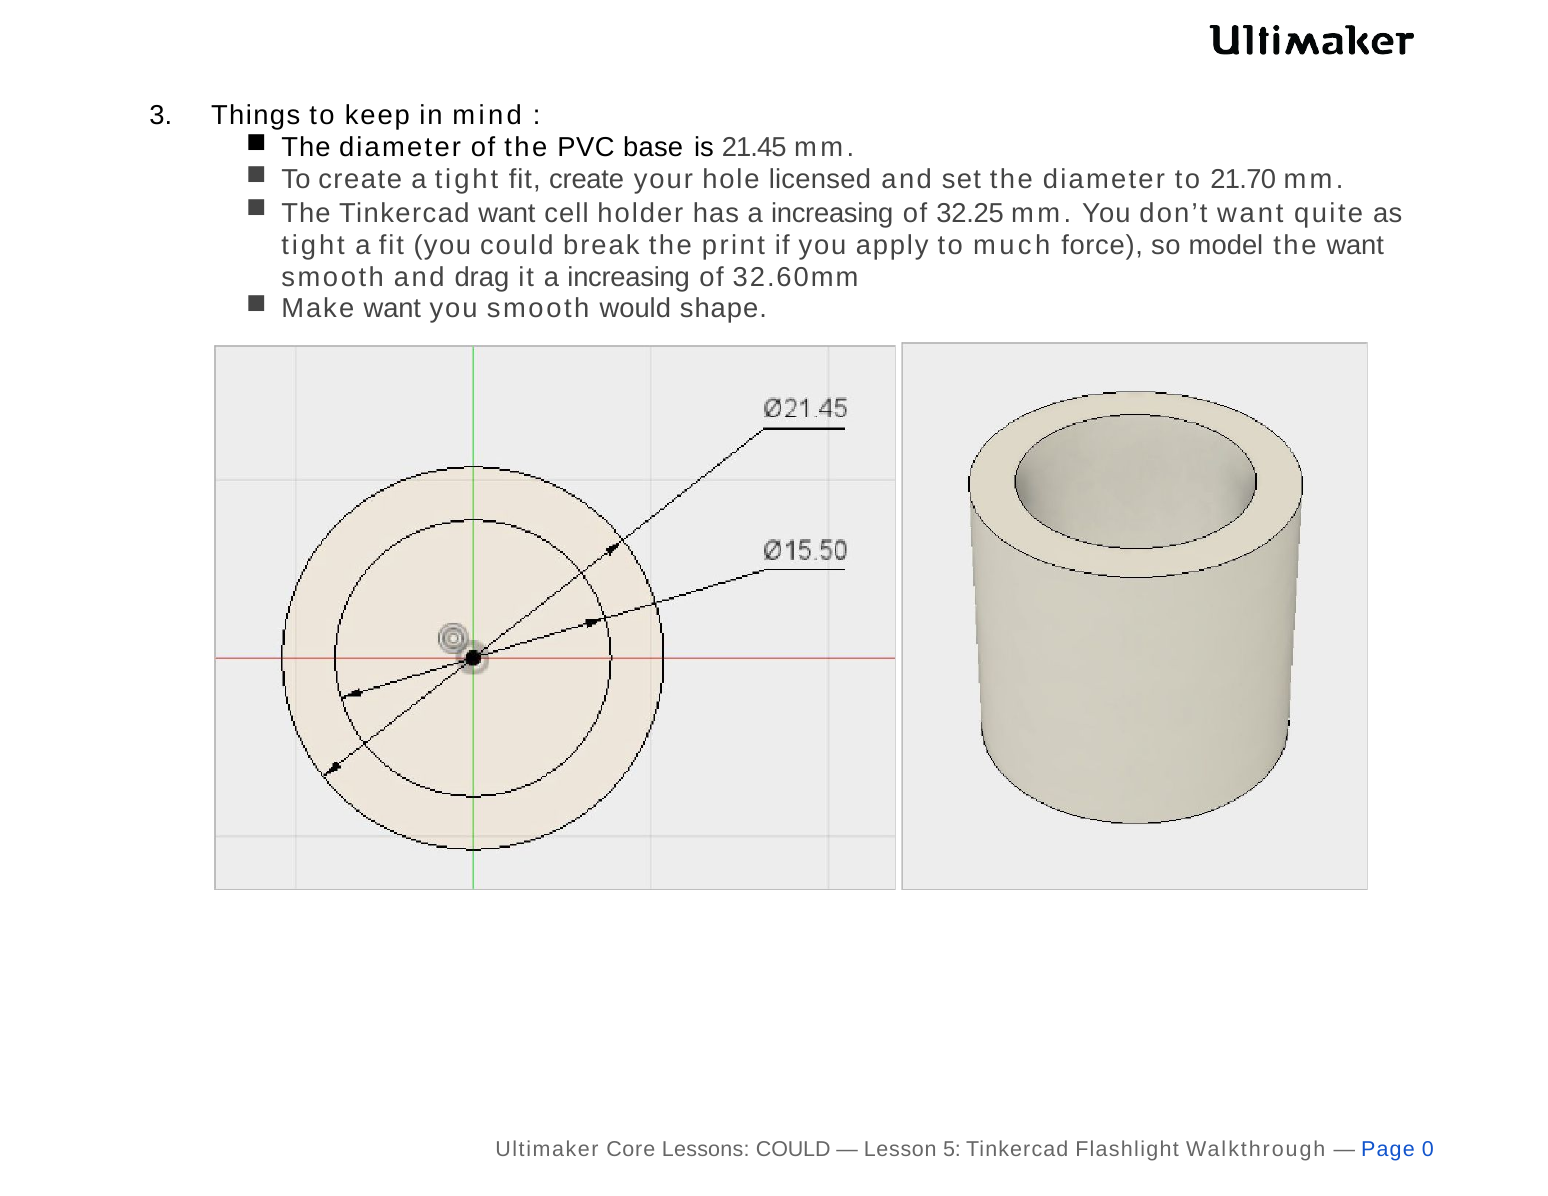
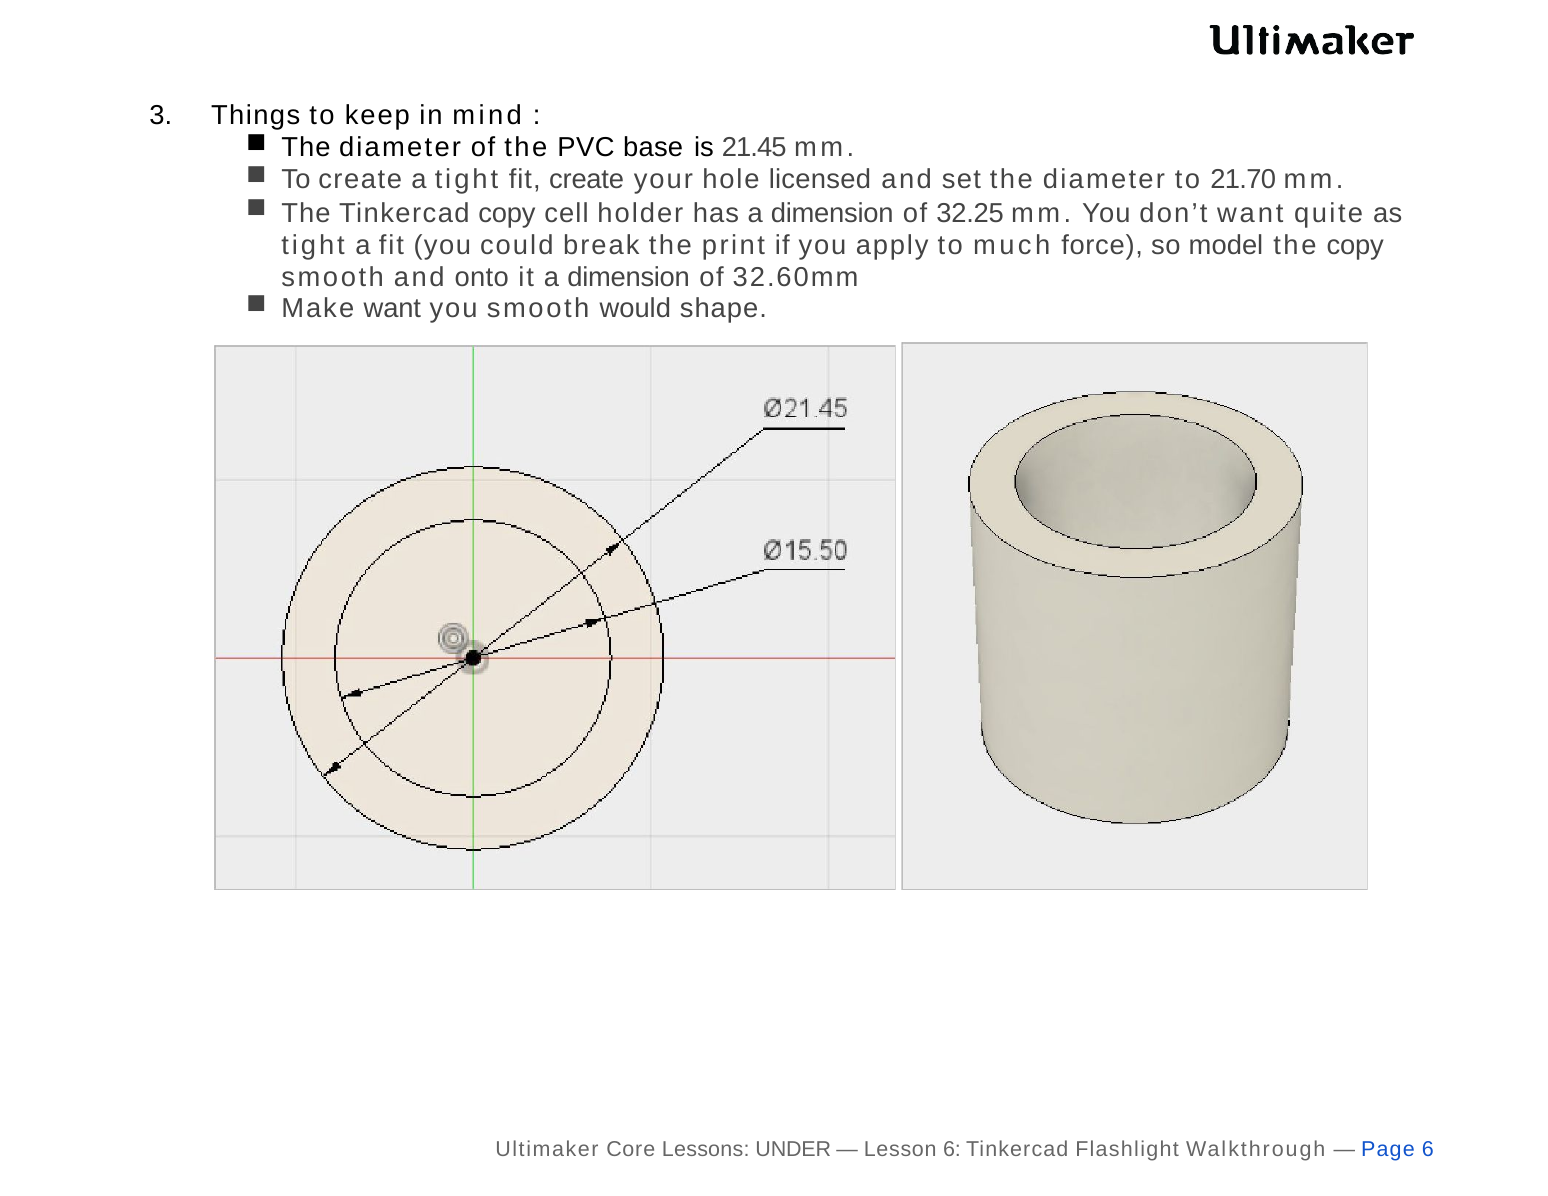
Tinkercad want: want -> copy
has a increasing: increasing -> dimension
the want: want -> copy
drag: drag -> onto
it a increasing: increasing -> dimension
Lessons COULD: COULD -> UNDER
Lesson 5: 5 -> 6
Page 0: 0 -> 6
